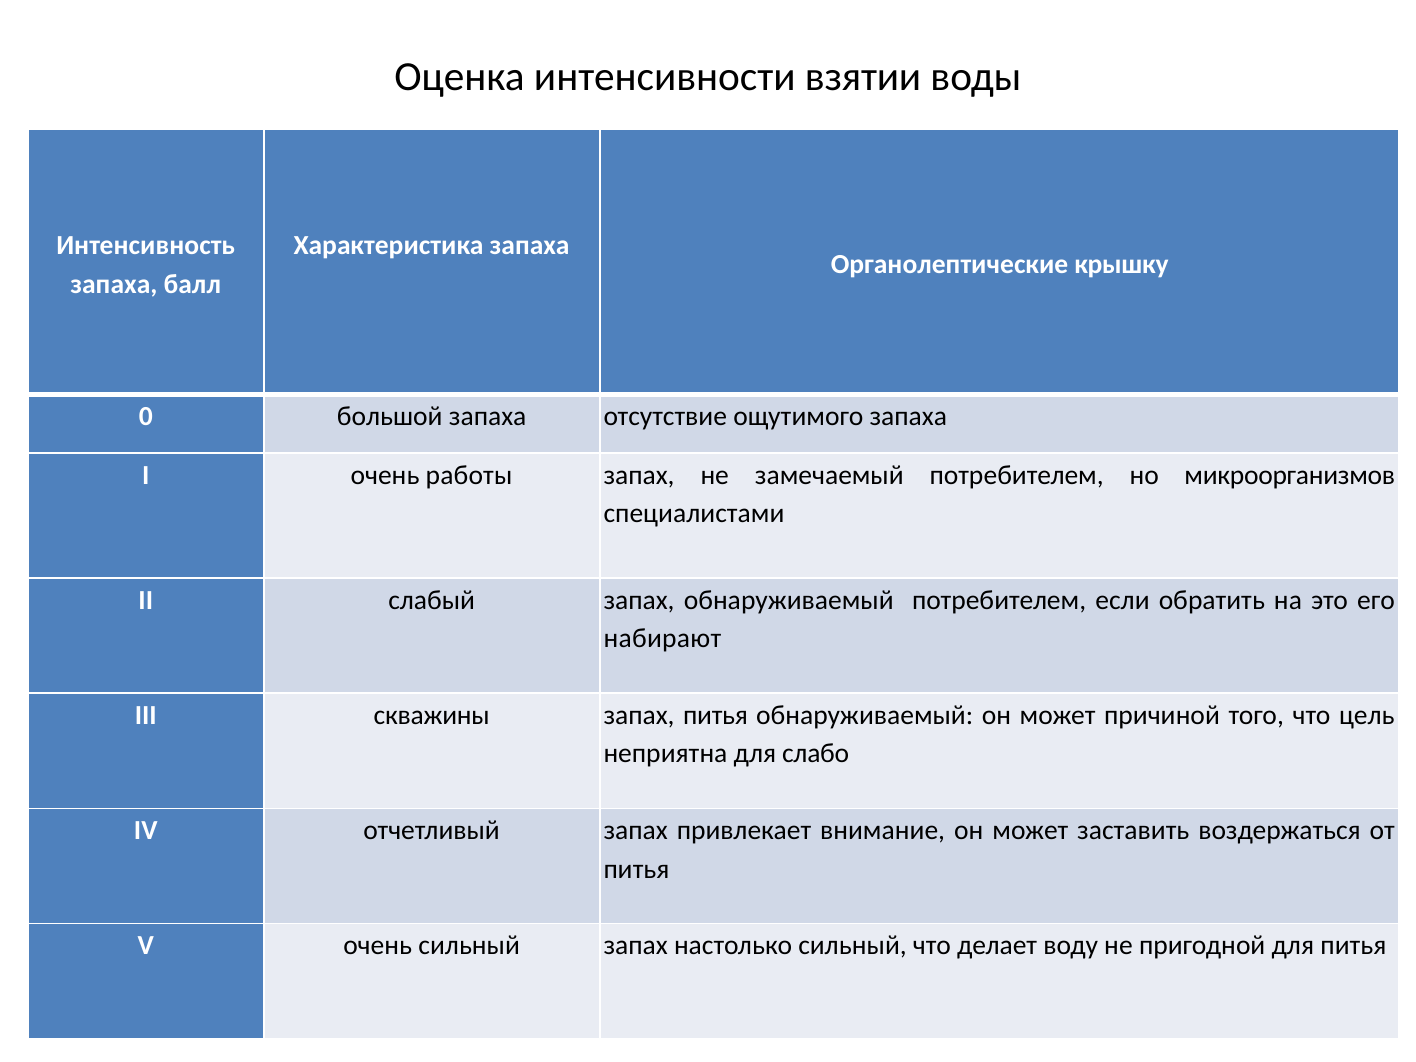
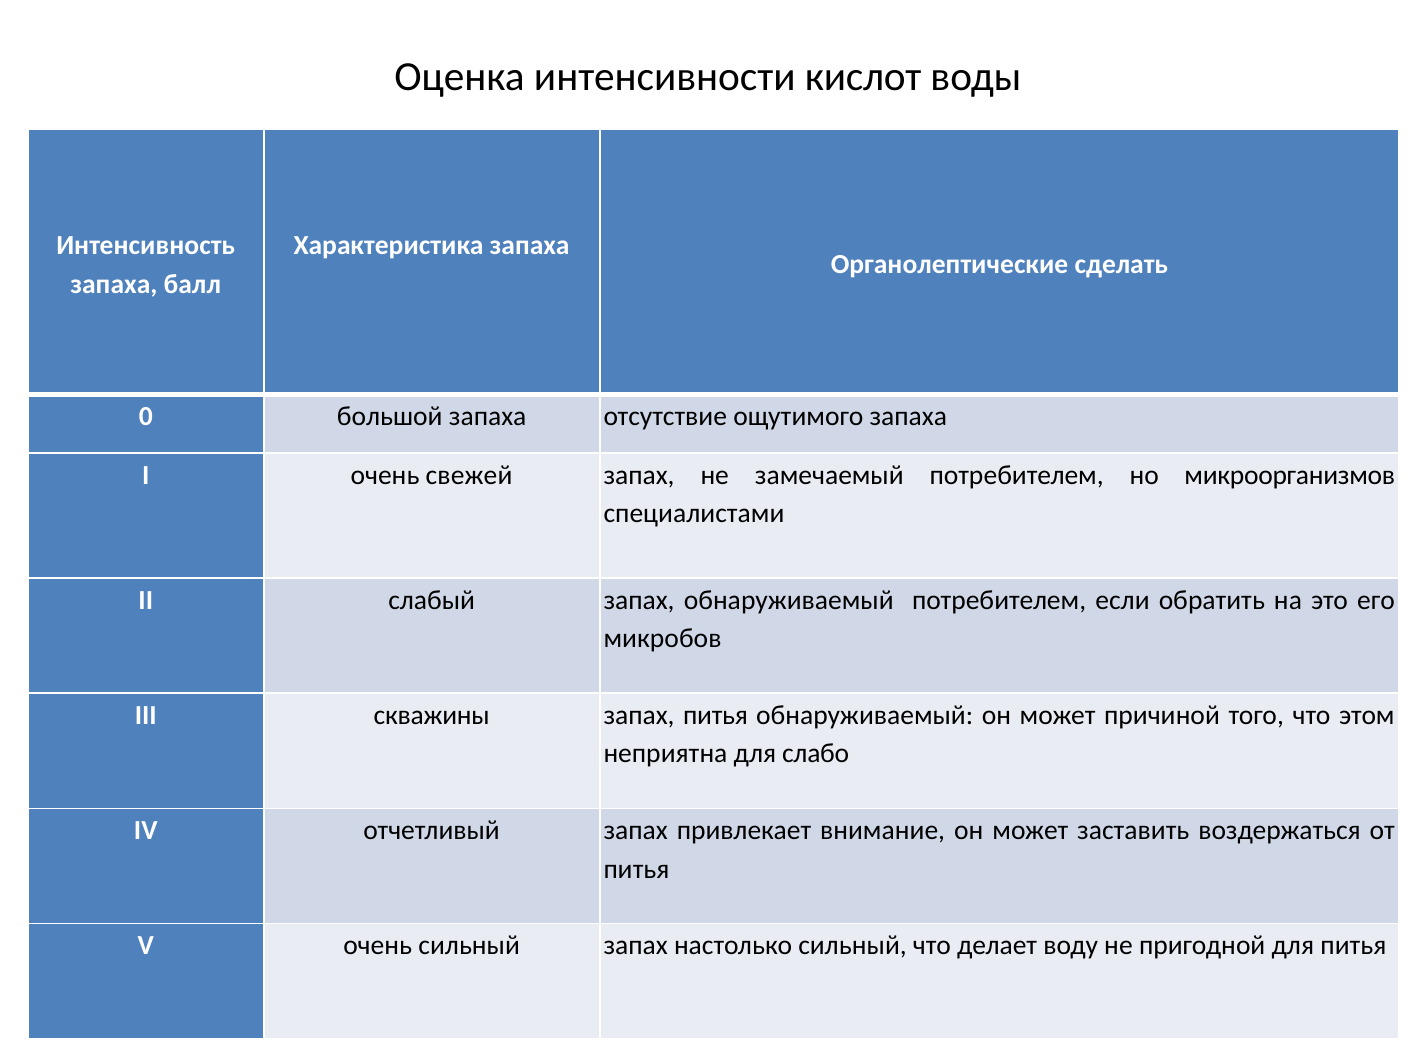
взятии: взятии -> кислот
крышку: крышку -> сделать
работы: работы -> свежей
набирают: набирают -> микробов
цель: цель -> этом
